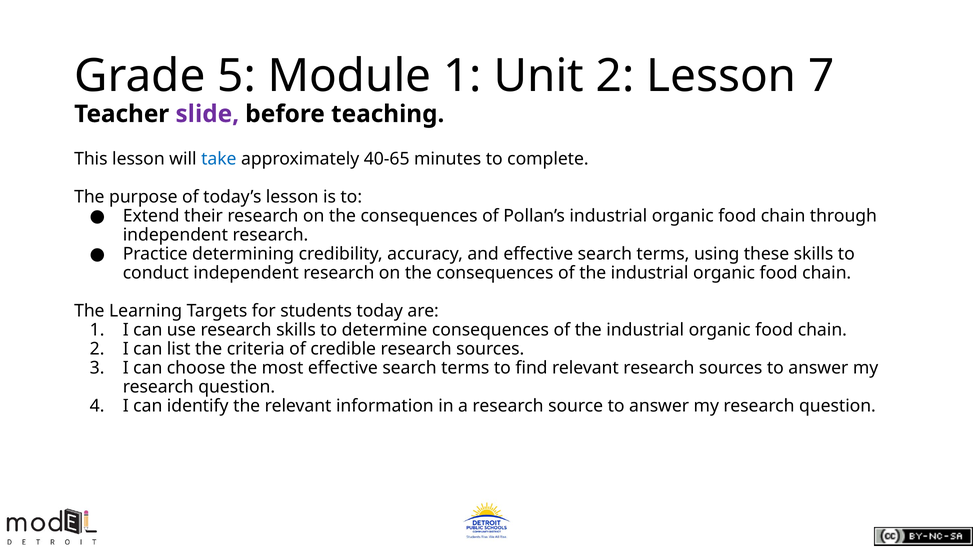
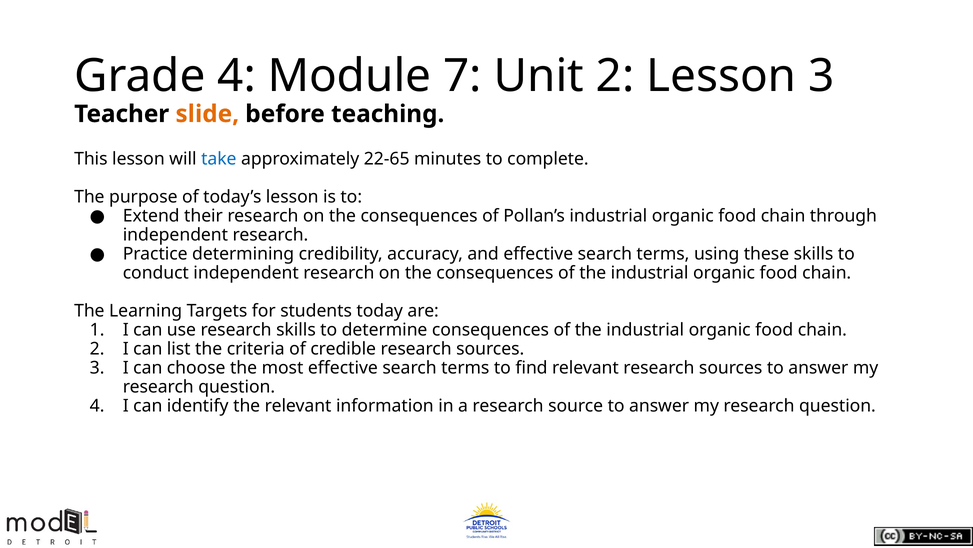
Grade 5: 5 -> 4
Module 1: 1 -> 7
Lesson 7: 7 -> 3
slide colour: purple -> orange
40-65: 40-65 -> 22-65
